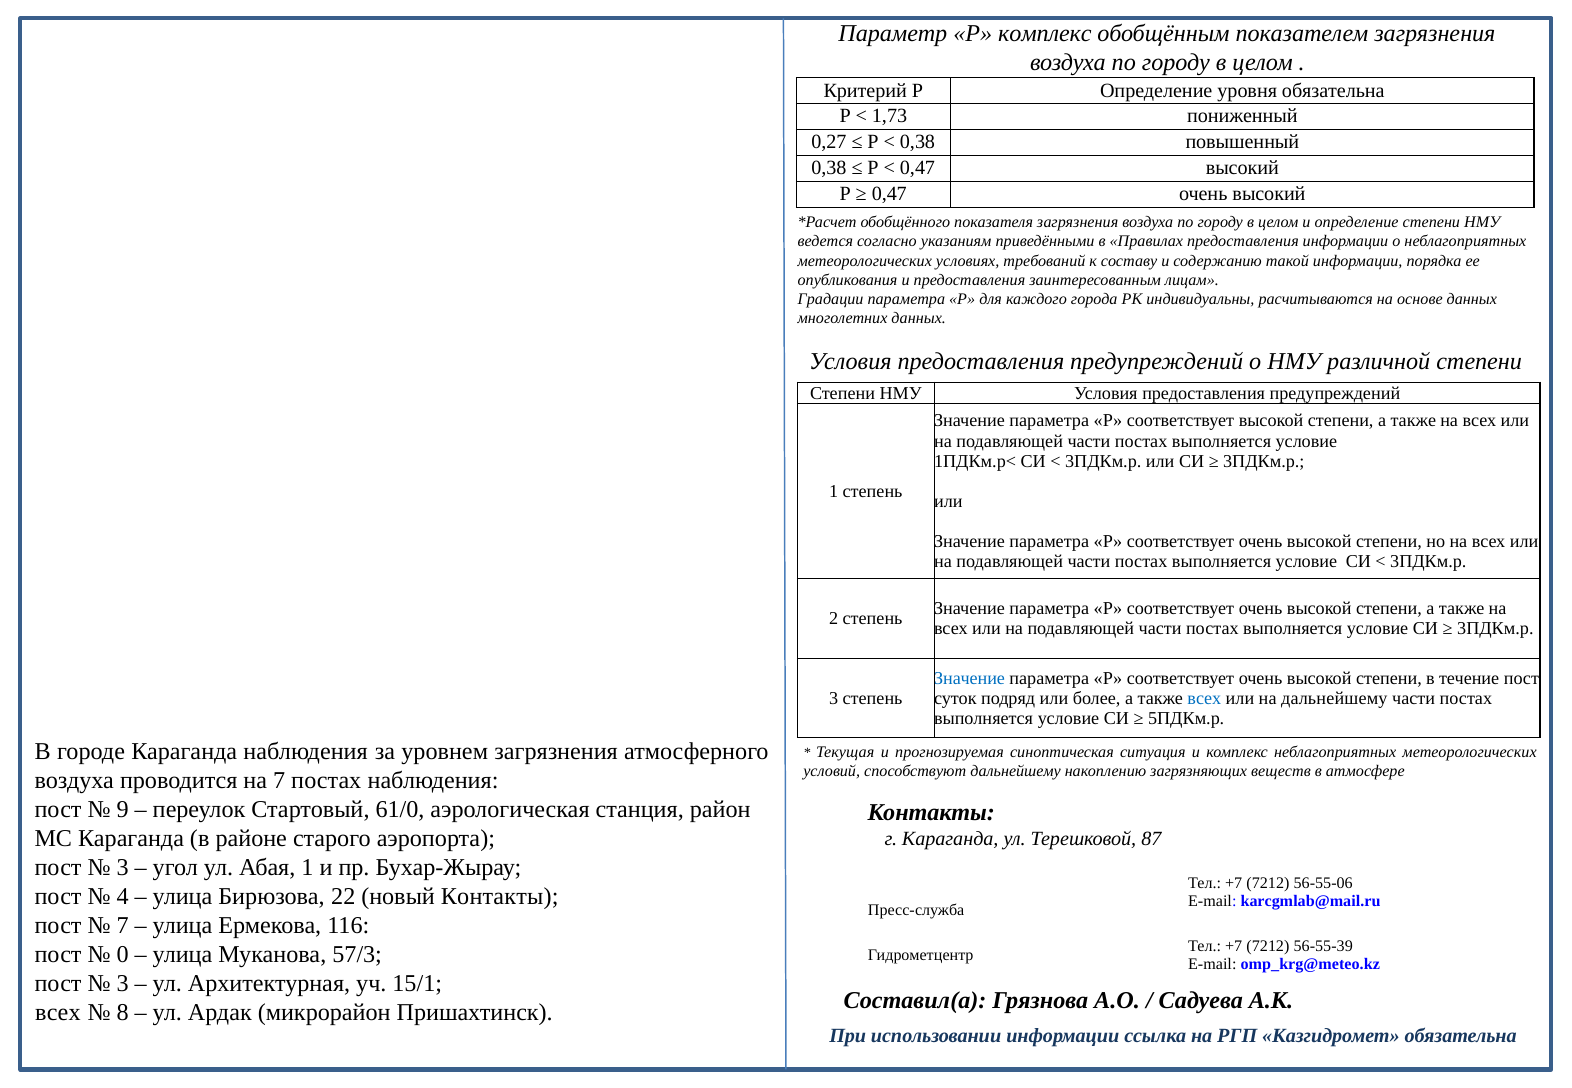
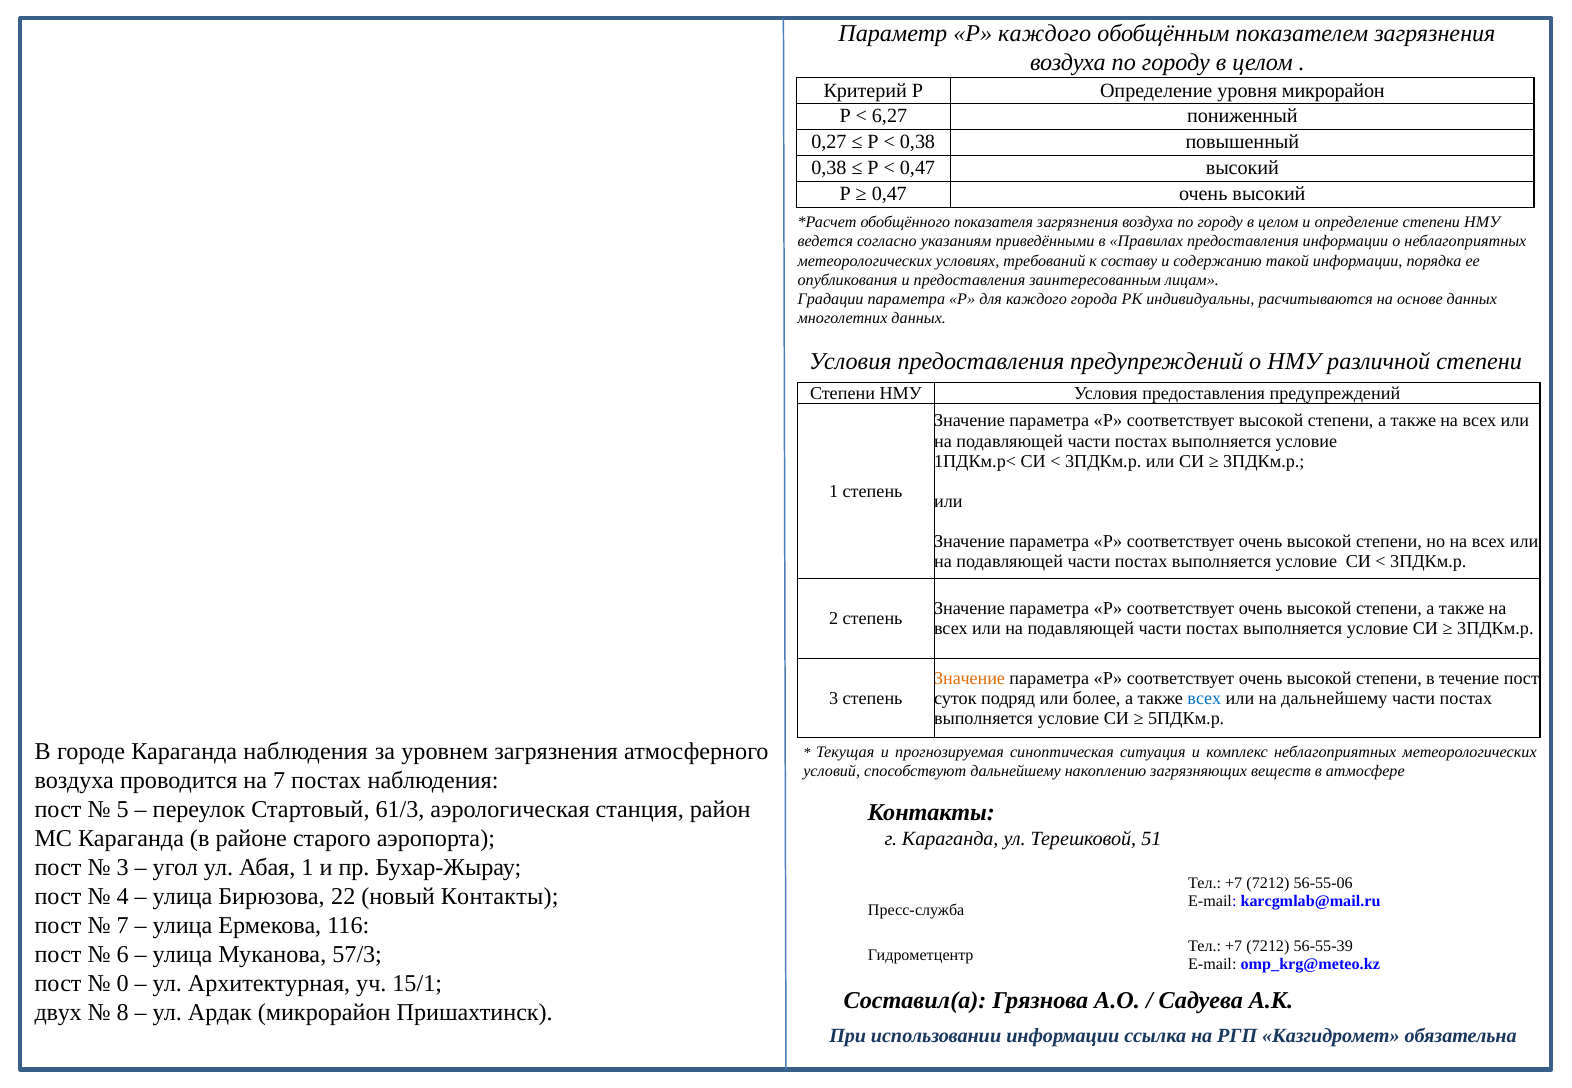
Р комплекс: комплекс -> каждого
уровня обязательна: обязательна -> микрорайон
1,73: 1,73 -> 6,27
Значение at (970, 678) colour: blue -> orange
9: 9 -> 5
61/0: 61/0 -> 61/3
87: 87 -> 51
0: 0 -> 6
3 at (123, 983): 3 -> 0
всех at (58, 1012): всех -> двух
